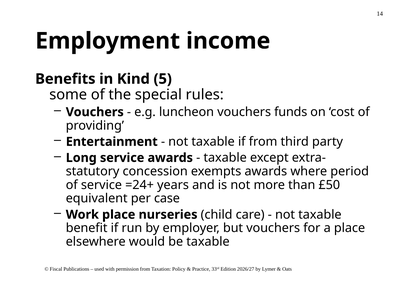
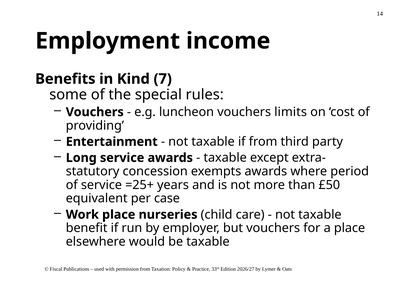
5: 5 -> 7
funds: funds -> limits
=24+: =24+ -> =25+
